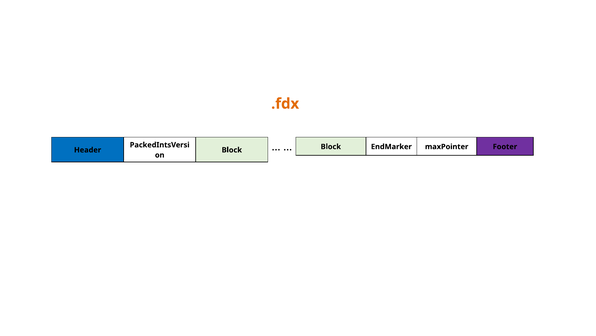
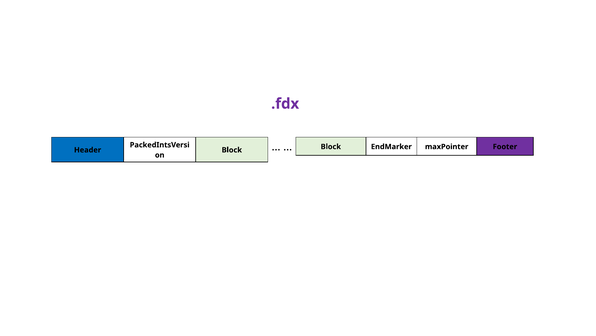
.fdx colour: orange -> purple
